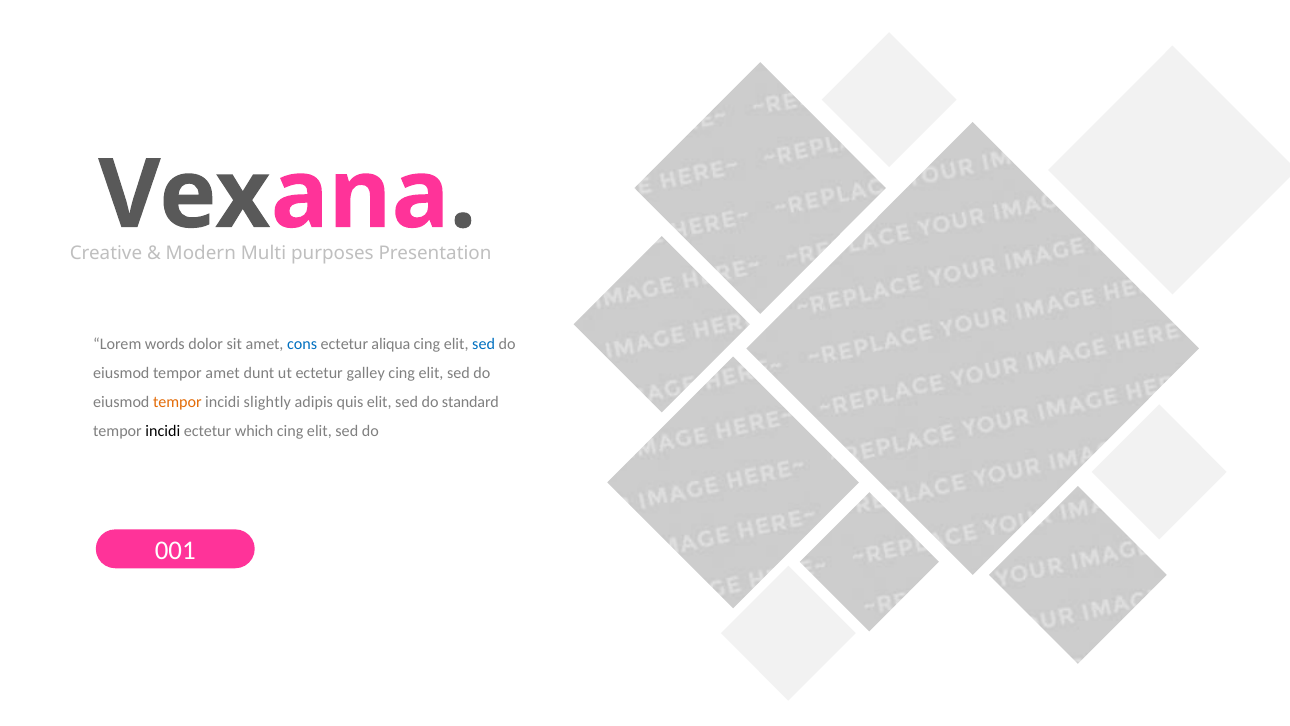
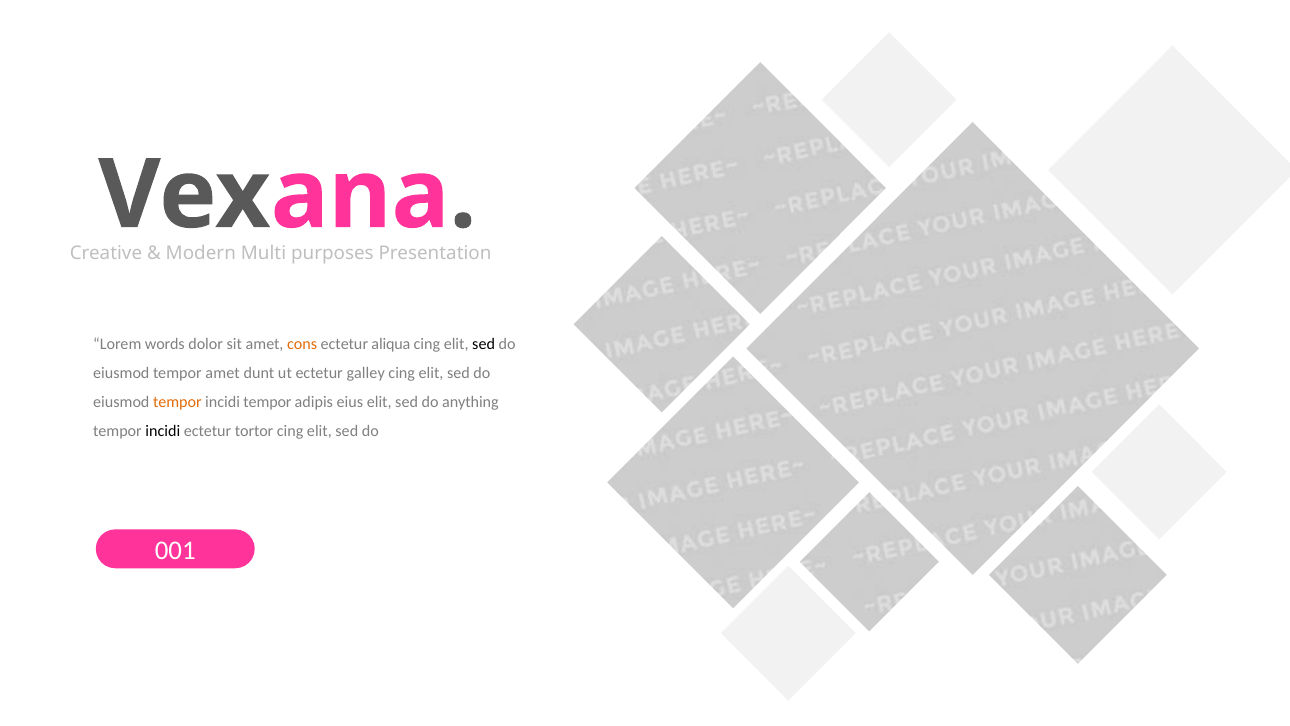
cons colour: blue -> orange
sed at (484, 344) colour: blue -> black
incidi slightly: slightly -> tempor
quis: quis -> eius
standard: standard -> anything
which: which -> tortor
